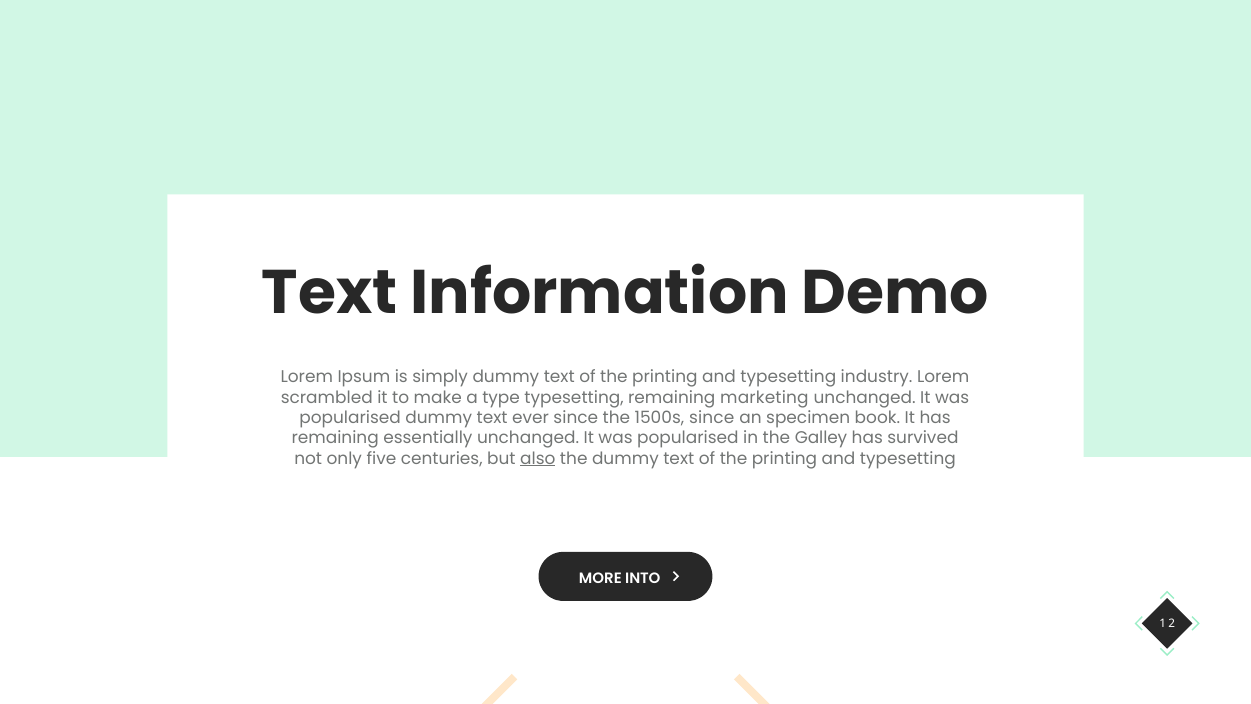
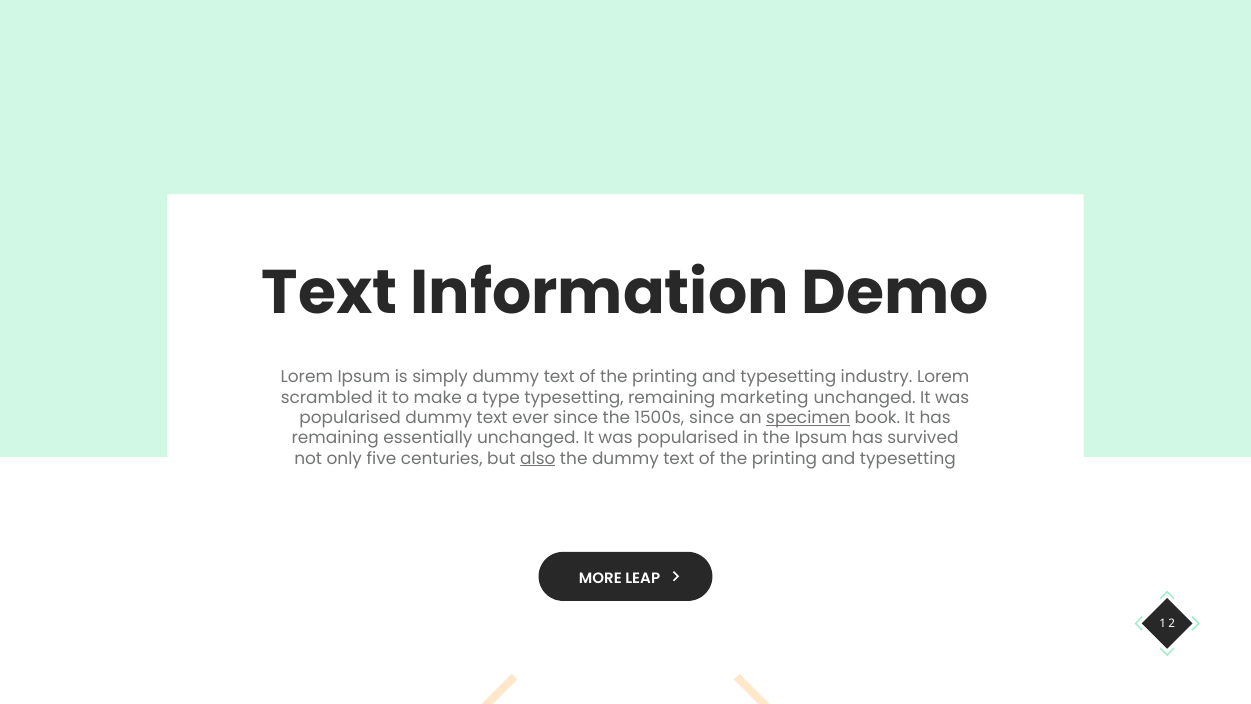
specimen underline: none -> present
the Galley: Galley -> Ipsum
INTO: INTO -> LEAP
